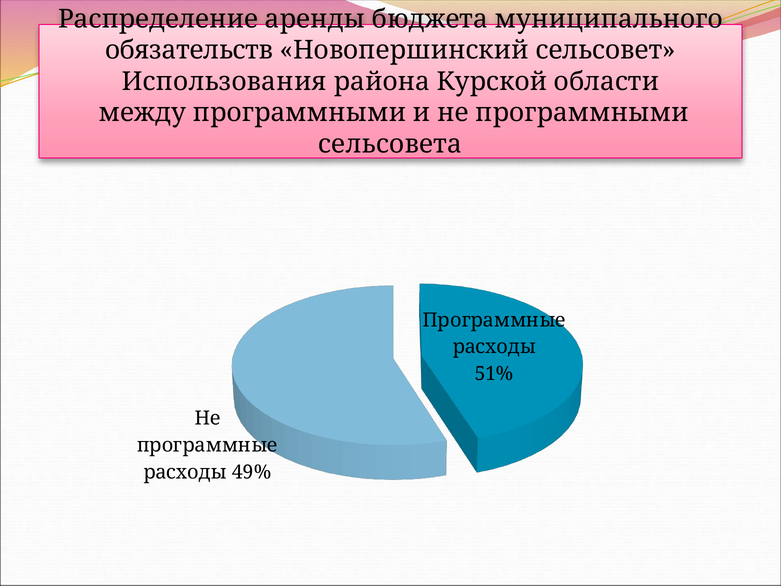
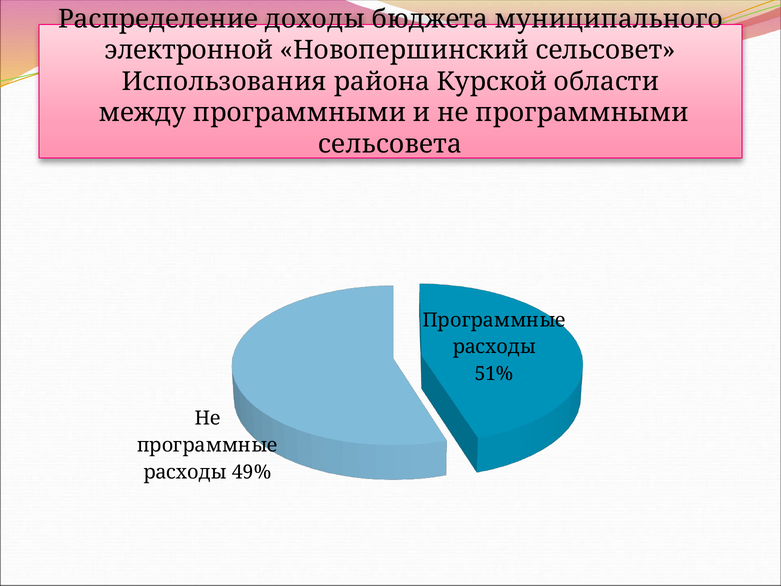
аренды: аренды -> доходы
обязательств: обязательств -> электронной
